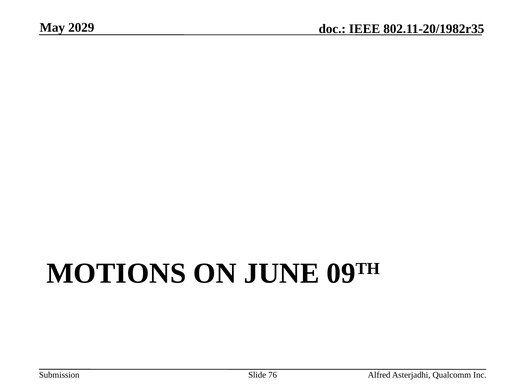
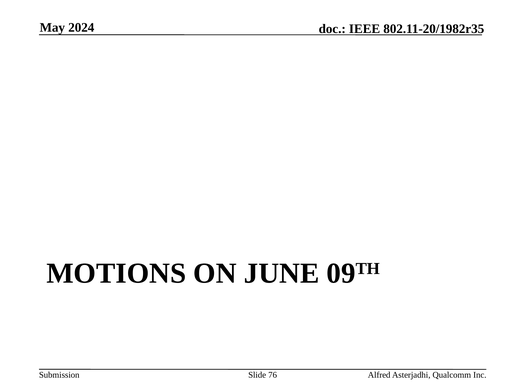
2029: 2029 -> 2024
